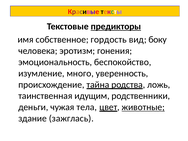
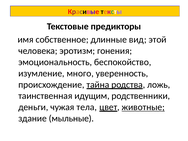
предикторы underline: present -> none
гордость: гордость -> длинные
боку: боку -> этой
зажглась: зажглась -> мыльные
